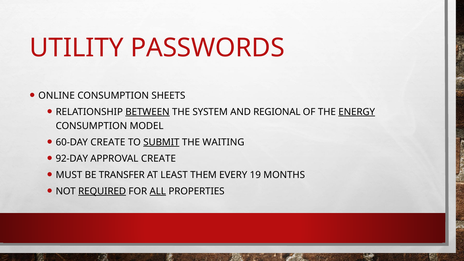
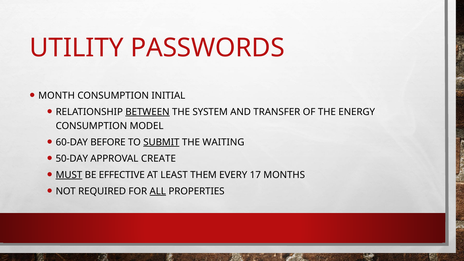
ONLINE: ONLINE -> MONTH
SHEETS: SHEETS -> INITIAL
REGIONAL: REGIONAL -> TRANSFER
ENERGY underline: present -> none
60-DAY CREATE: CREATE -> BEFORE
92-DAY: 92-DAY -> 50-DAY
MUST underline: none -> present
TRANSFER: TRANSFER -> EFFECTIVE
19: 19 -> 17
REQUIRED underline: present -> none
